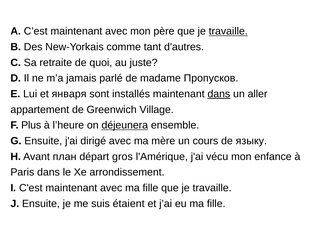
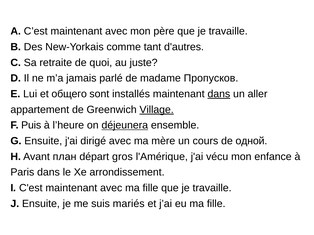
travaille at (228, 31) underline: present -> none
января: января -> общего
Village underline: none -> present
Plus: Plus -> Puis
языку: языку -> одной
étaient: étaient -> mariés
